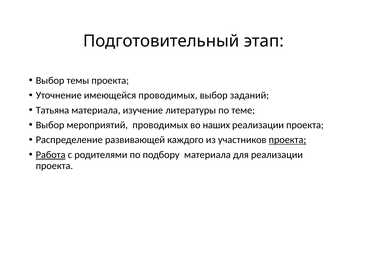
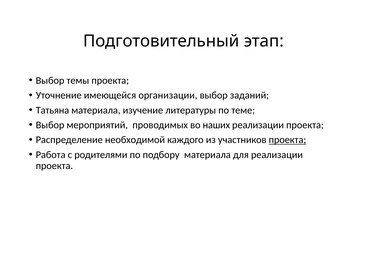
имеющейся проводимых: проводимых -> организации
развивающей: развивающей -> необходимой
Работа underline: present -> none
